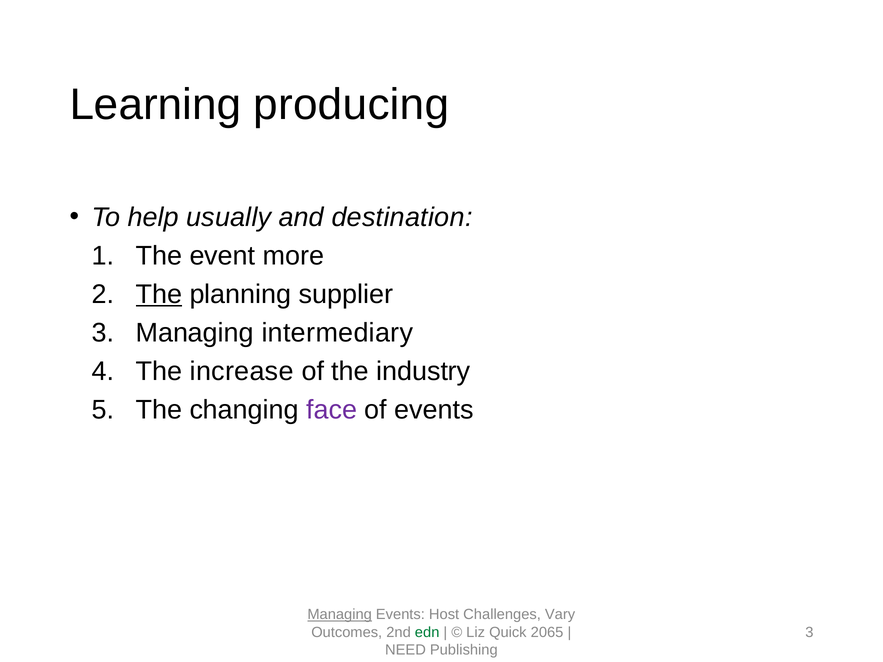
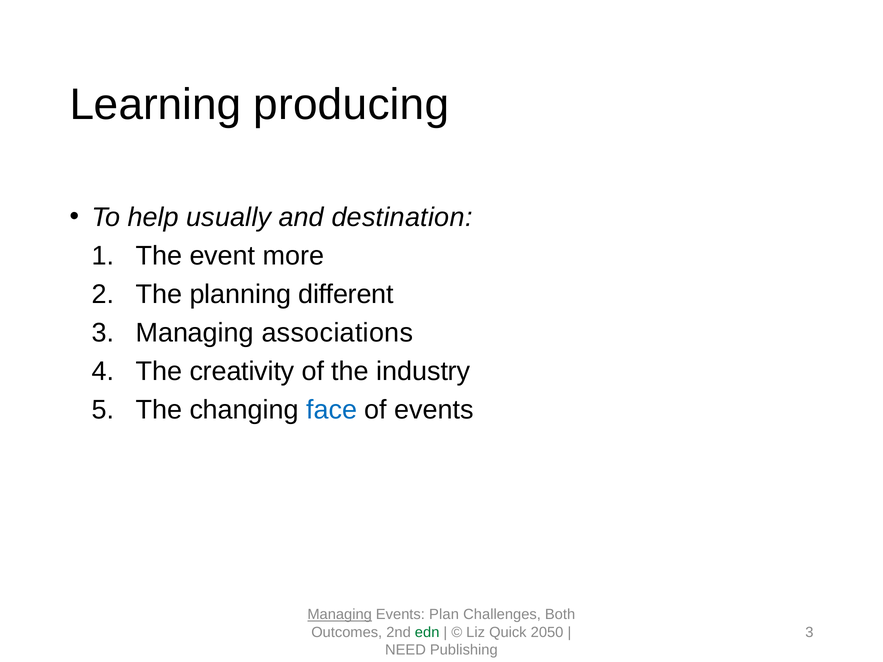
The at (159, 294) underline: present -> none
supplier: supplier -> different
intermediary: intermediary -> associations
increase: increase -> creativity
face colour: purple -> blue
Host: Host -> Plan
Vary: Vary -> Both
2065: 2065 -> 2050
